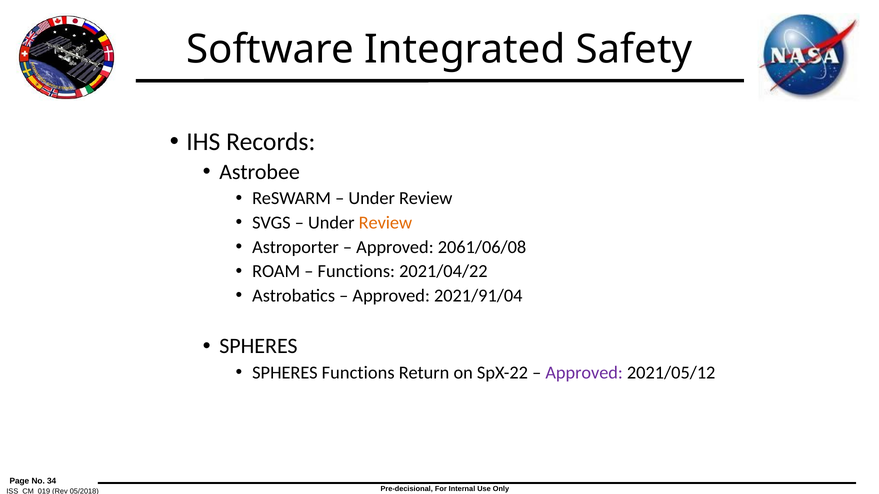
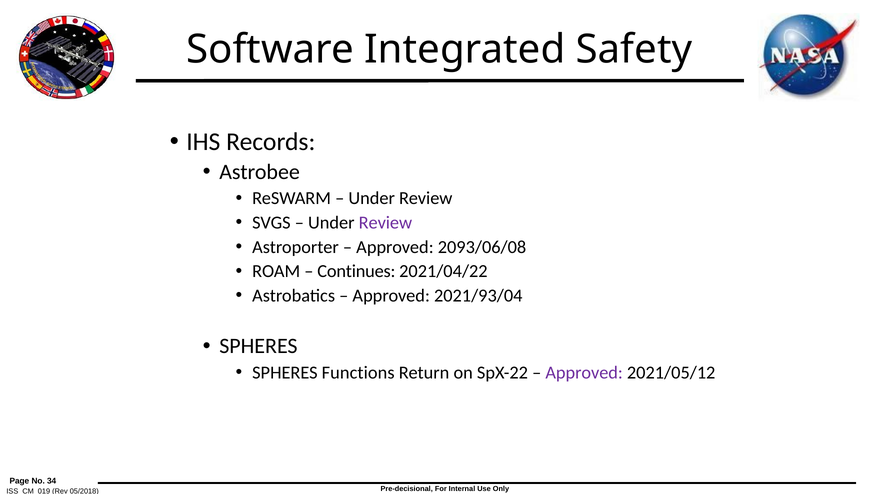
Review at (385, 223) colour: orange -> purple
2061/06/08: 2061/06/08 -> 2093/06/08
Functions at (356, 272): Functions -> Continues
2021/91/04: 2021/91/04 -> 2021/93/04
